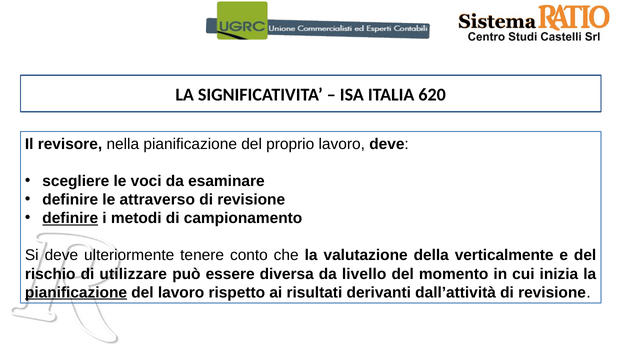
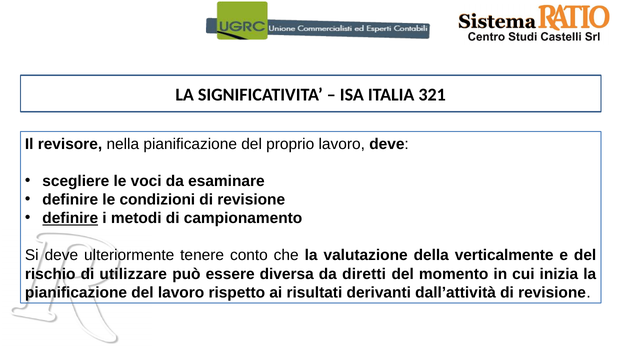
620: 620 -> 321
attraverso: attraverso -> condizioni
livello: livello -> diretti
pianificazione at (76, 292) underline: present -> none
